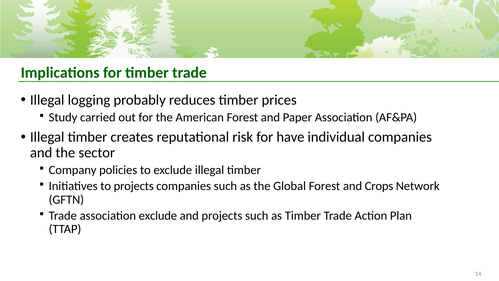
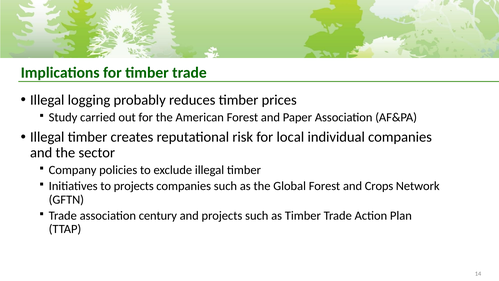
have: have -> local
association exclude: exclude -> century
